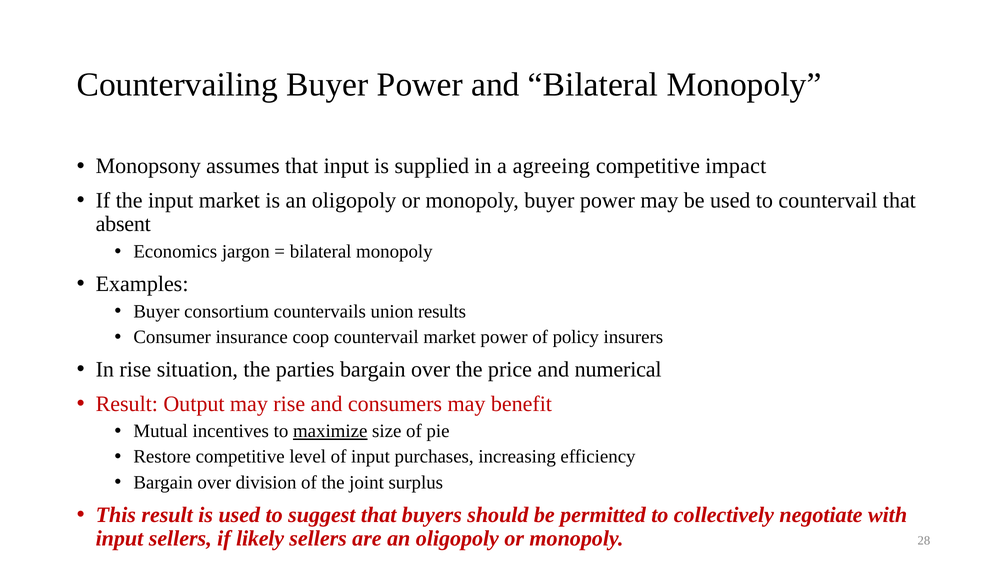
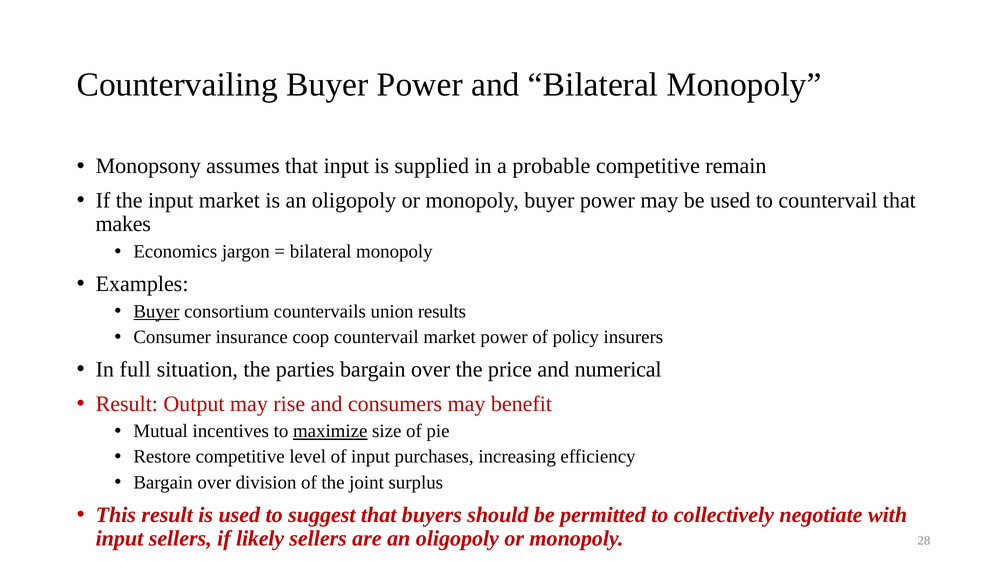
agreeing: agreeing -> probable
impact: impact -> remain
absent: absent -> makes
Buyer at (156, 312) underline: none -> present
In rise: rise -> full
